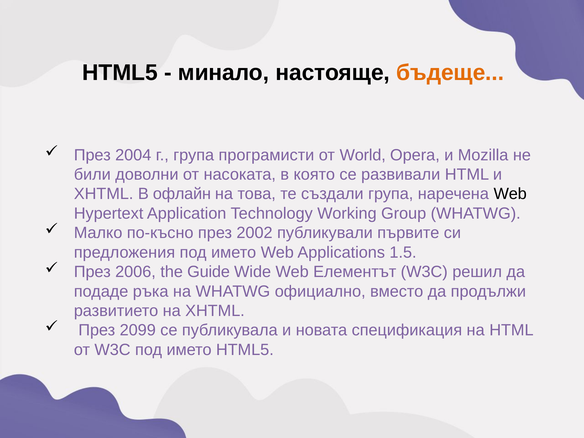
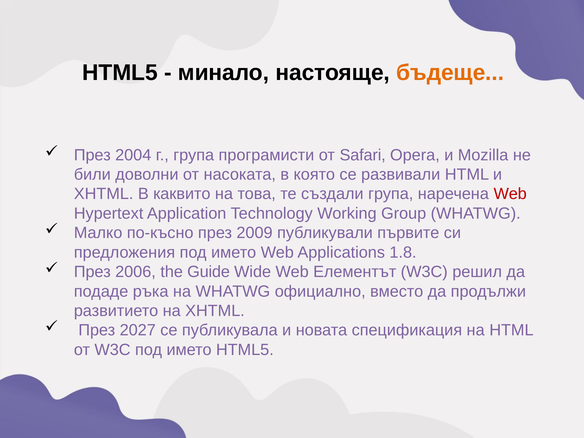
World: World -> Safari
офлайн: офлайн -> каквито
Web at (510, 194) colour: black -> red
2002: 2002 -> 2009
1.5: 1.5 -> 1.8
2099: 2099 -> 2027
